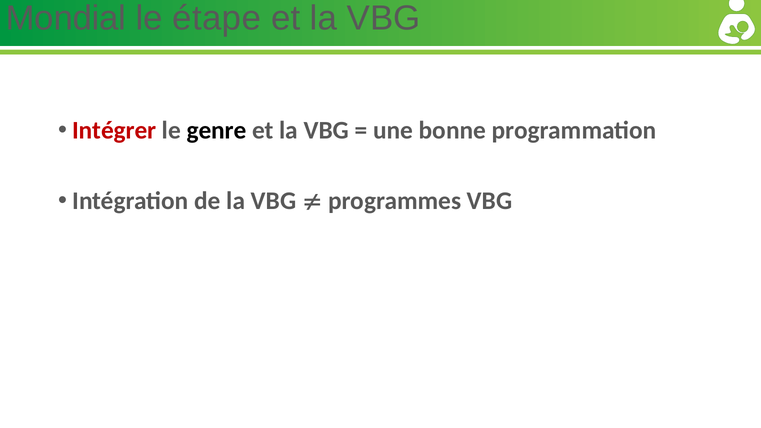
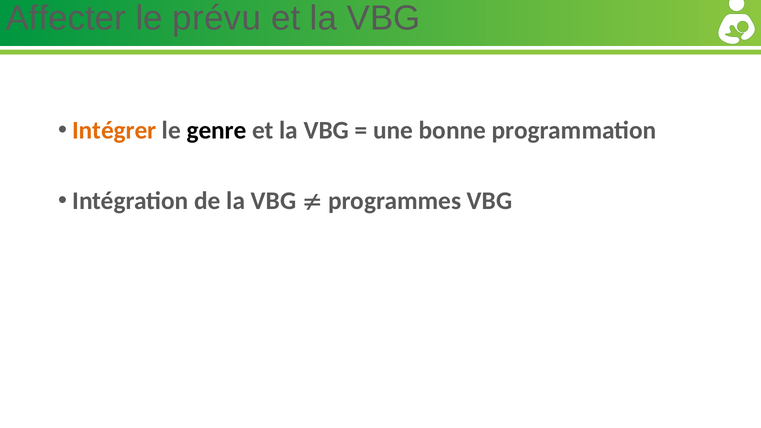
Mondial: Mondial -> Affecter
étape: étape -> prévu
Intégrer colour: red -> orange
